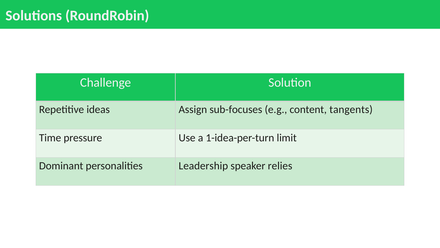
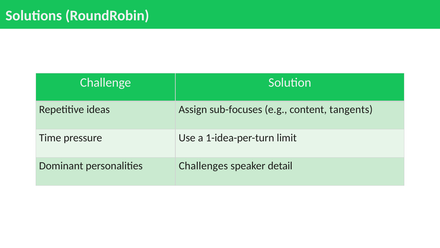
Leadership: Leadership -> Challenges
relies: relies -> detail
